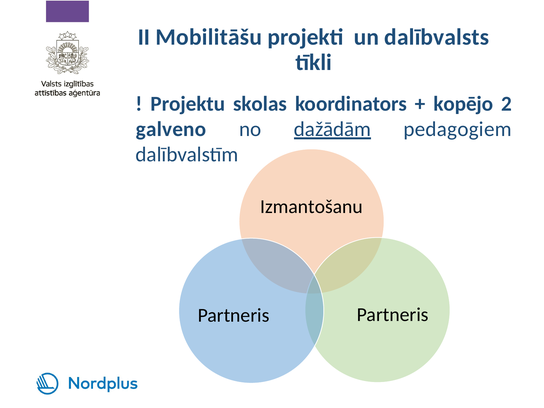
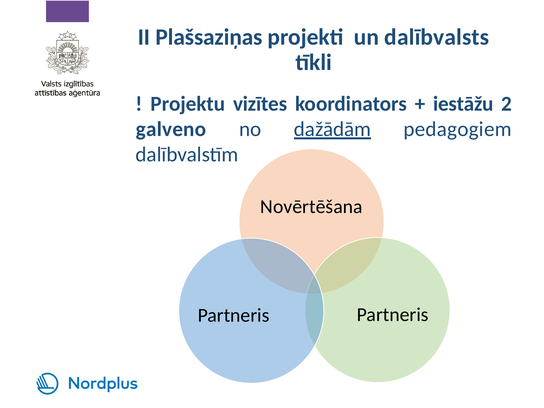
Mobilitāšu: Mobilitāšu -> Plašsaziņas
skolas: skolas -> vizītes
kopējo: kopējo -> iestāžu
Izmantošanu: Izmantošanu -> Novērtēšana
